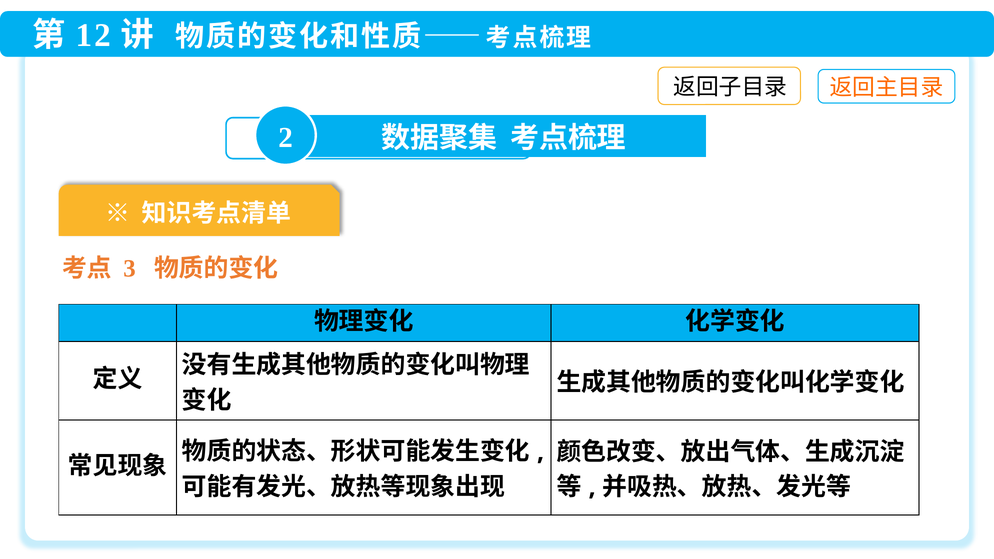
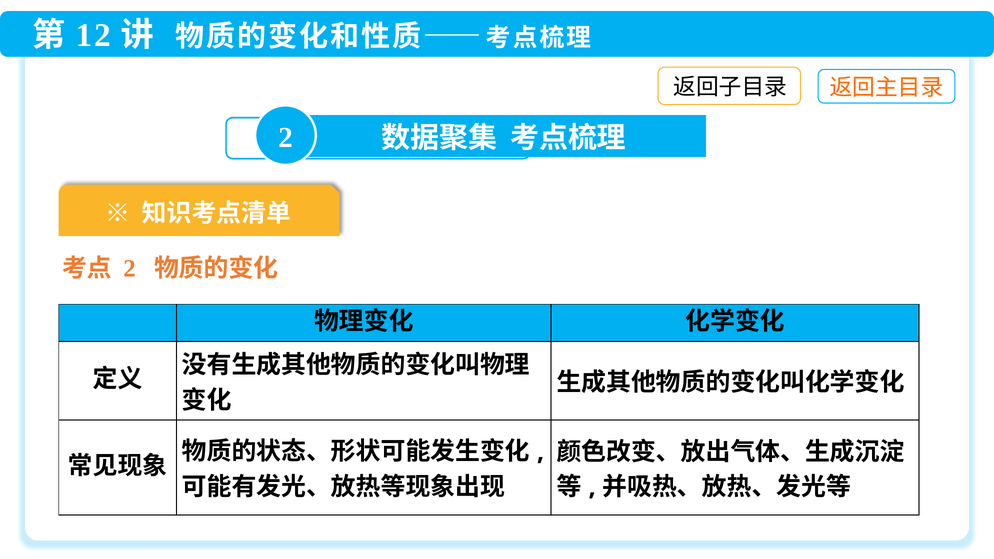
3 at (129, 269): 3 -> 2
